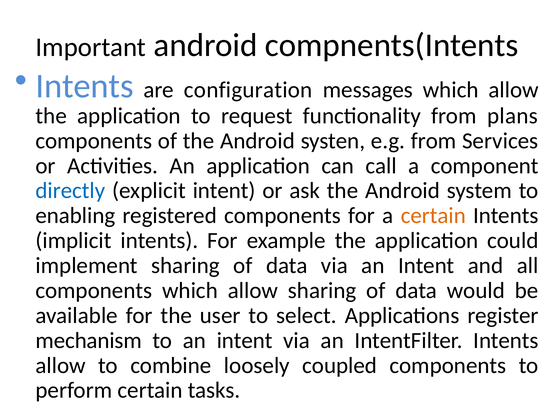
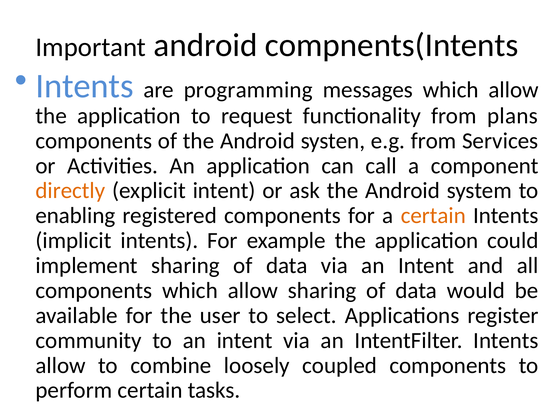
configuration: configuration -> programming
directly colour: blue -> orange
mechanism: mechanism -> community
